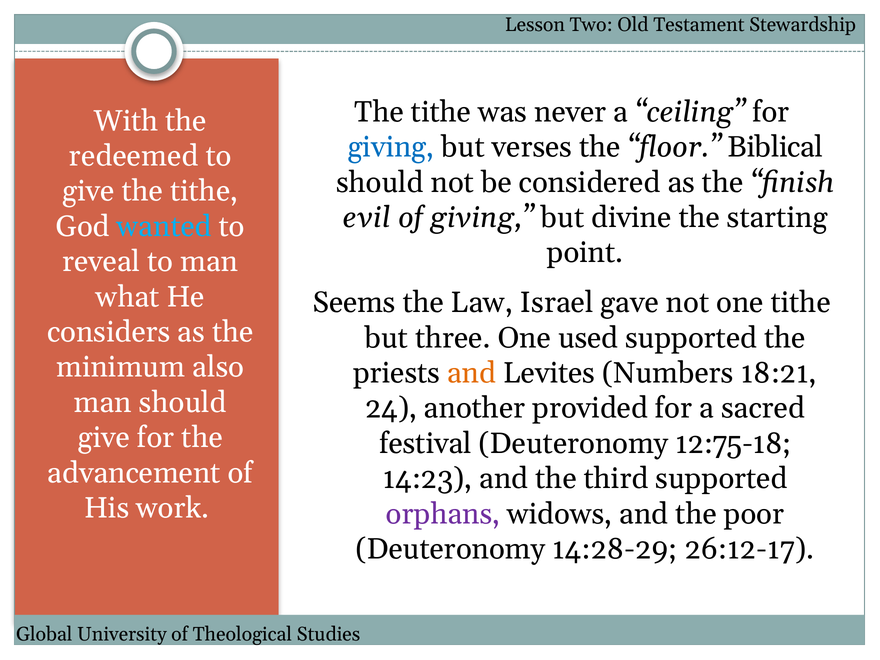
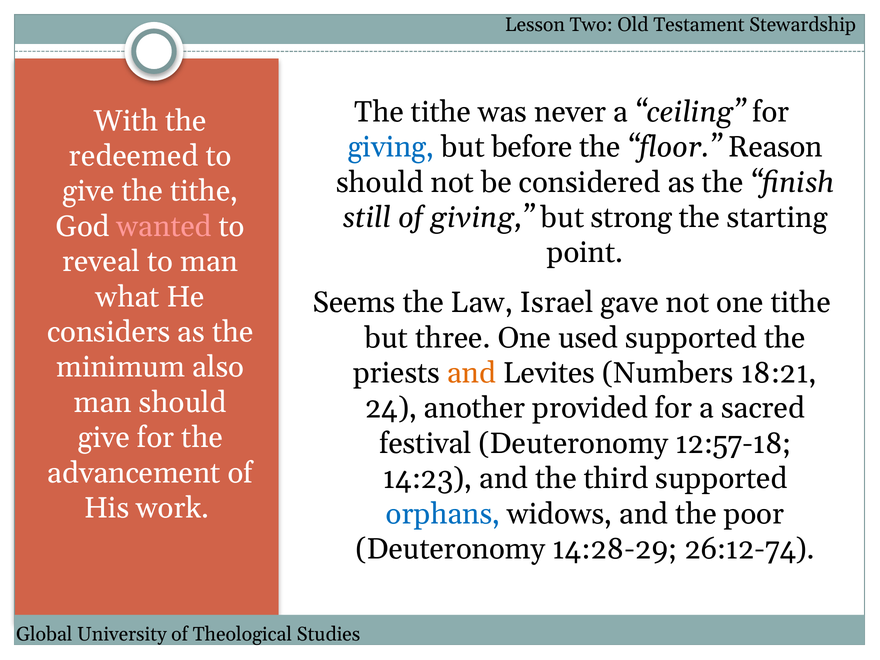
verses: verses -> before
Biblical: Biblical -> Reason
evil: evil -> still
divine: divine -> strong
wanted colour: light blue -> pink
12:75-18: 12:75-18 -> 12:57-18
orphans colour: purple -> blue
26:12-17: 26:12-17 -> 26:12-74
